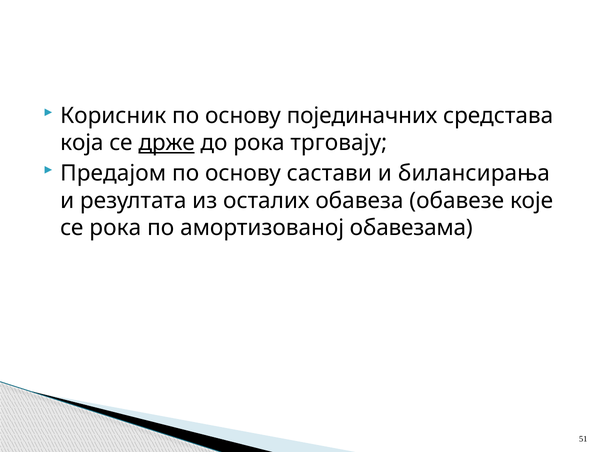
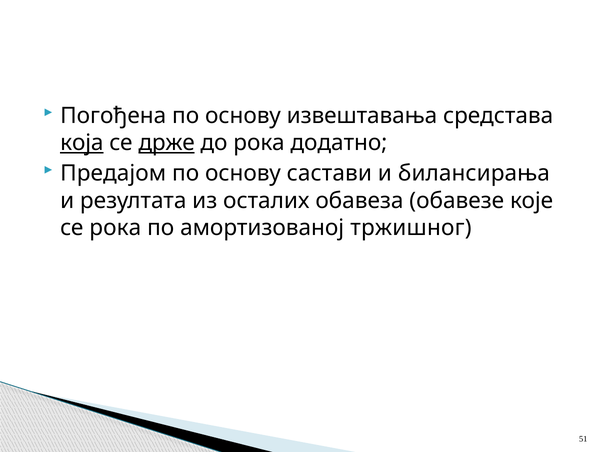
Корисник: Корисник -> Погођена
појединачних: појединачних -> извештавања
која underline: none -> present
трговају: трговају -> додатно
обавезама: обавезама -> тржишног
